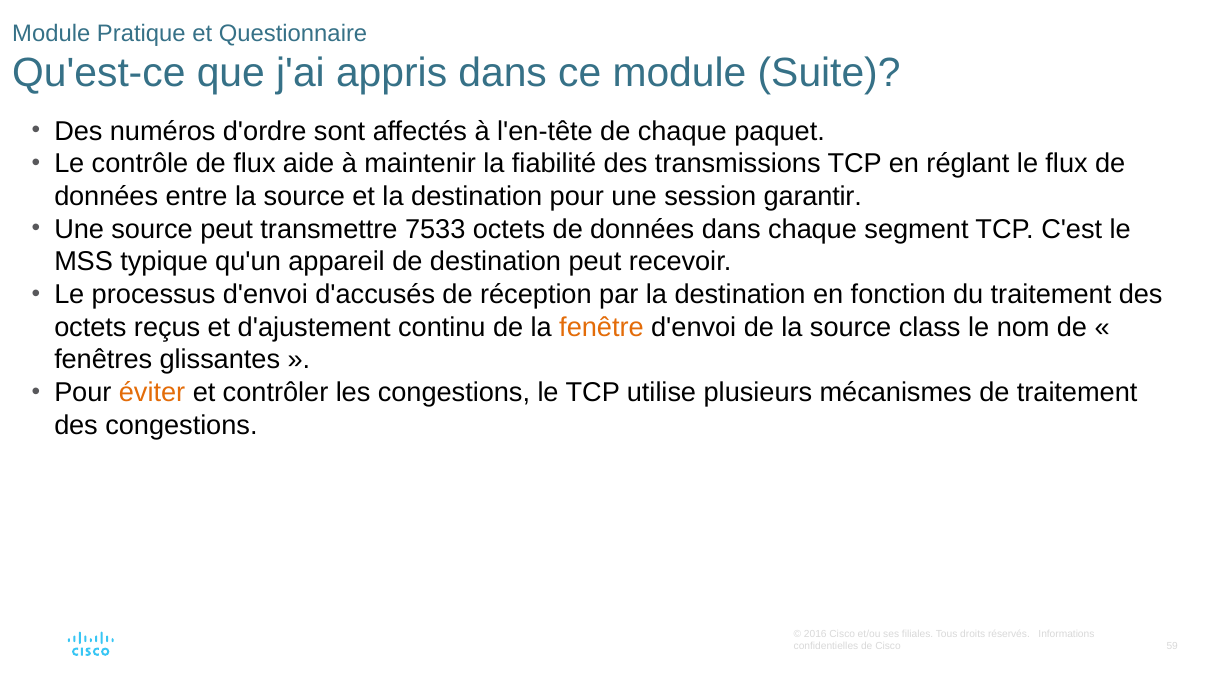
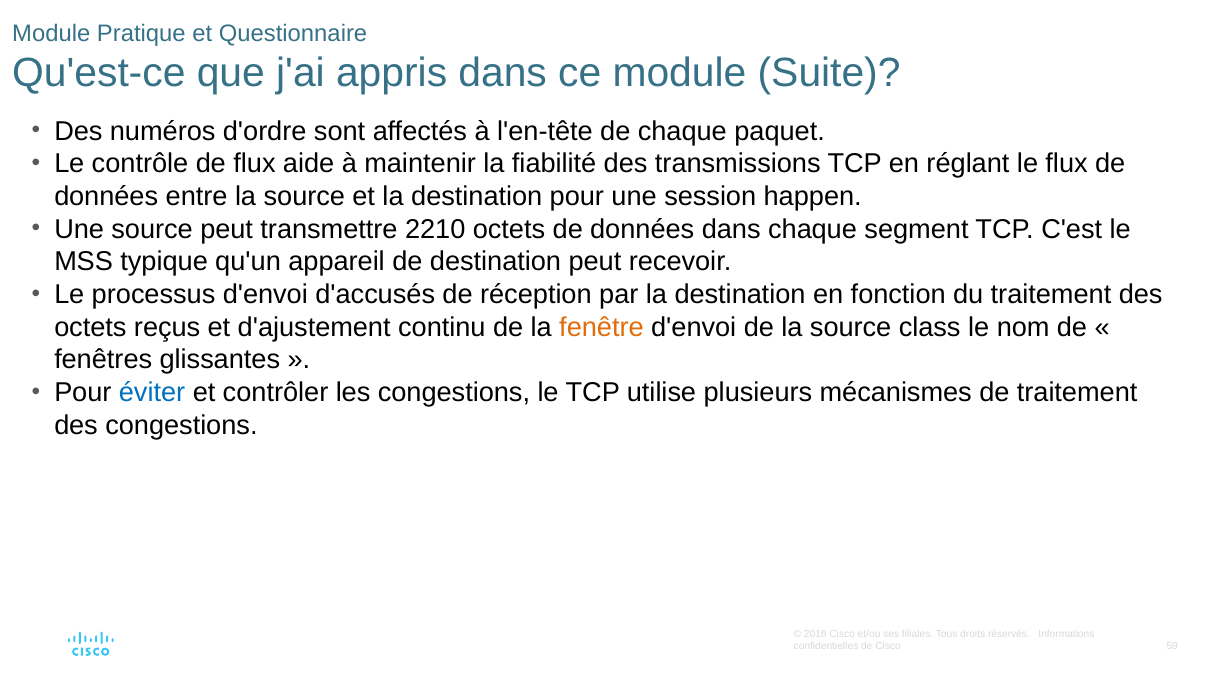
garantir: garantir -> happen
7533: 7533 -> 2210
éviter colour: orange -> blue
